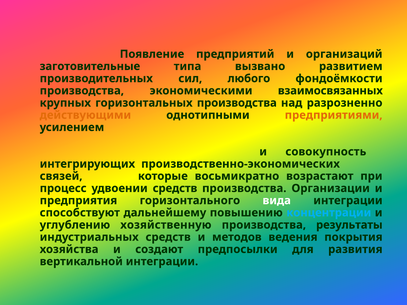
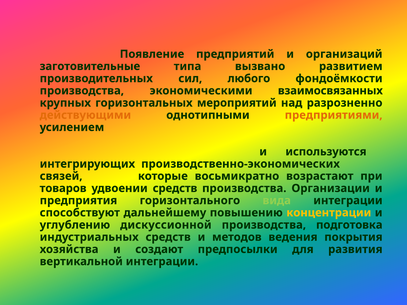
горизонтальных производства: производства -> мероприятий
совокупность: совокупность -> используются
процесс: процесс -> товаров
вида colour: white -> light green
концентрации colour: light blue -> yellow
хозяйственную: хозяйственную -> дискуссионной
результаты: результаты -> подготовка
